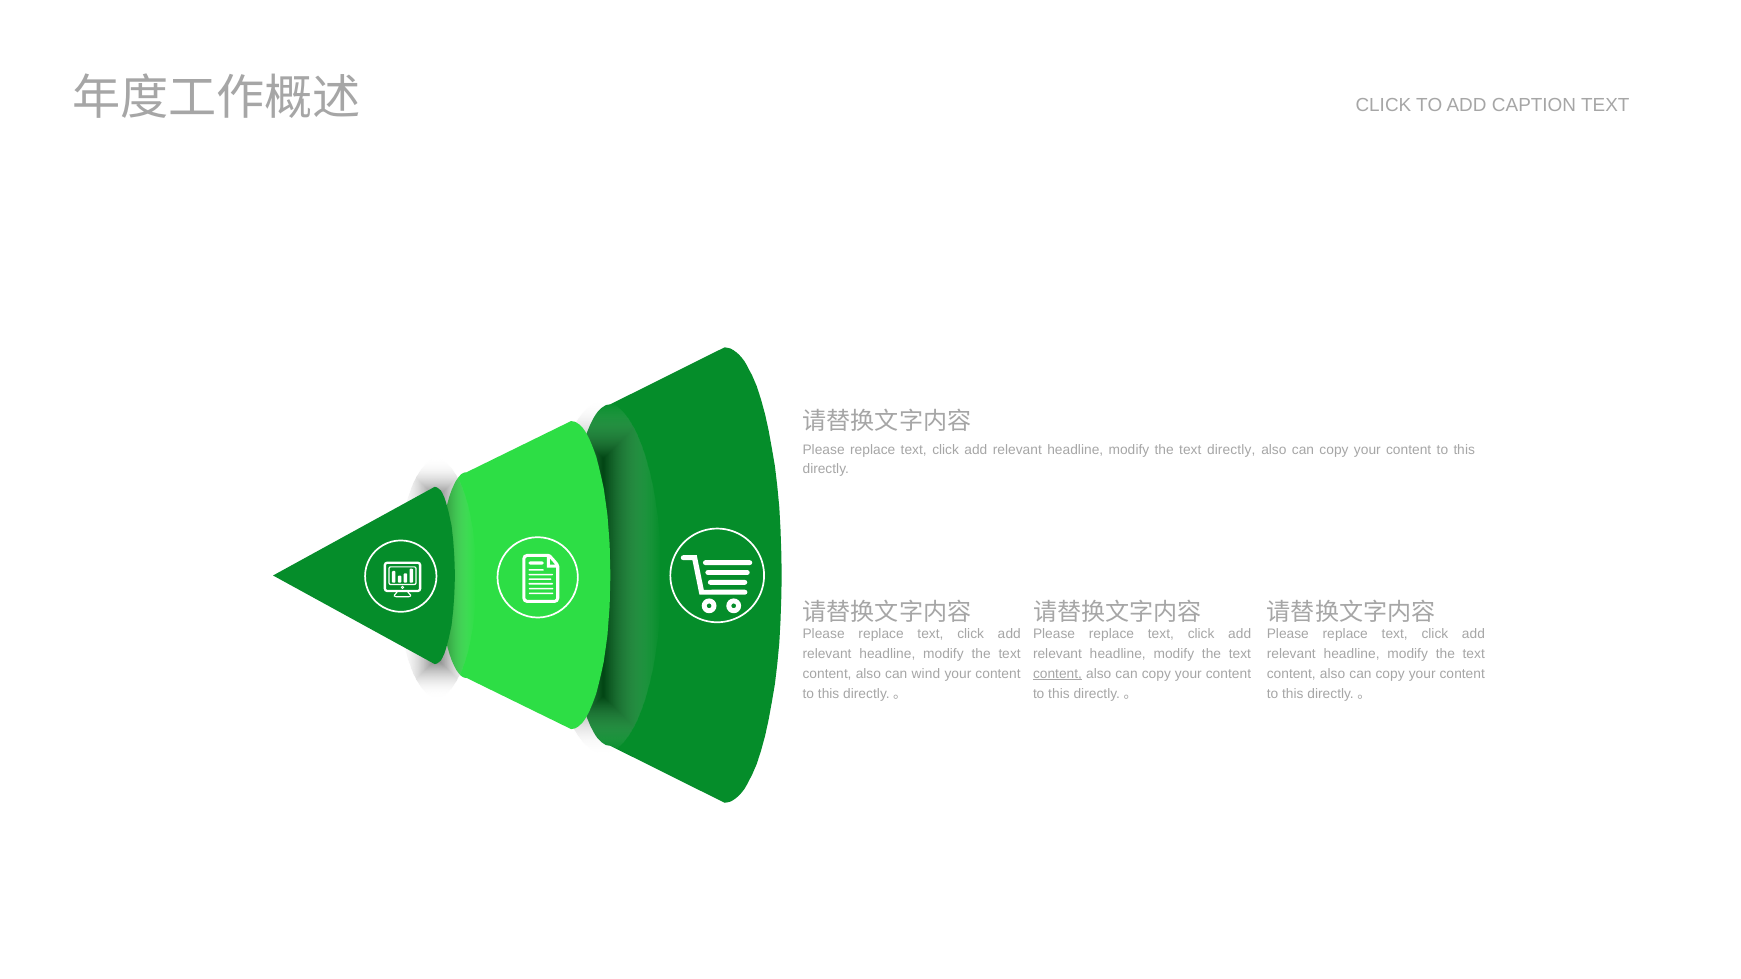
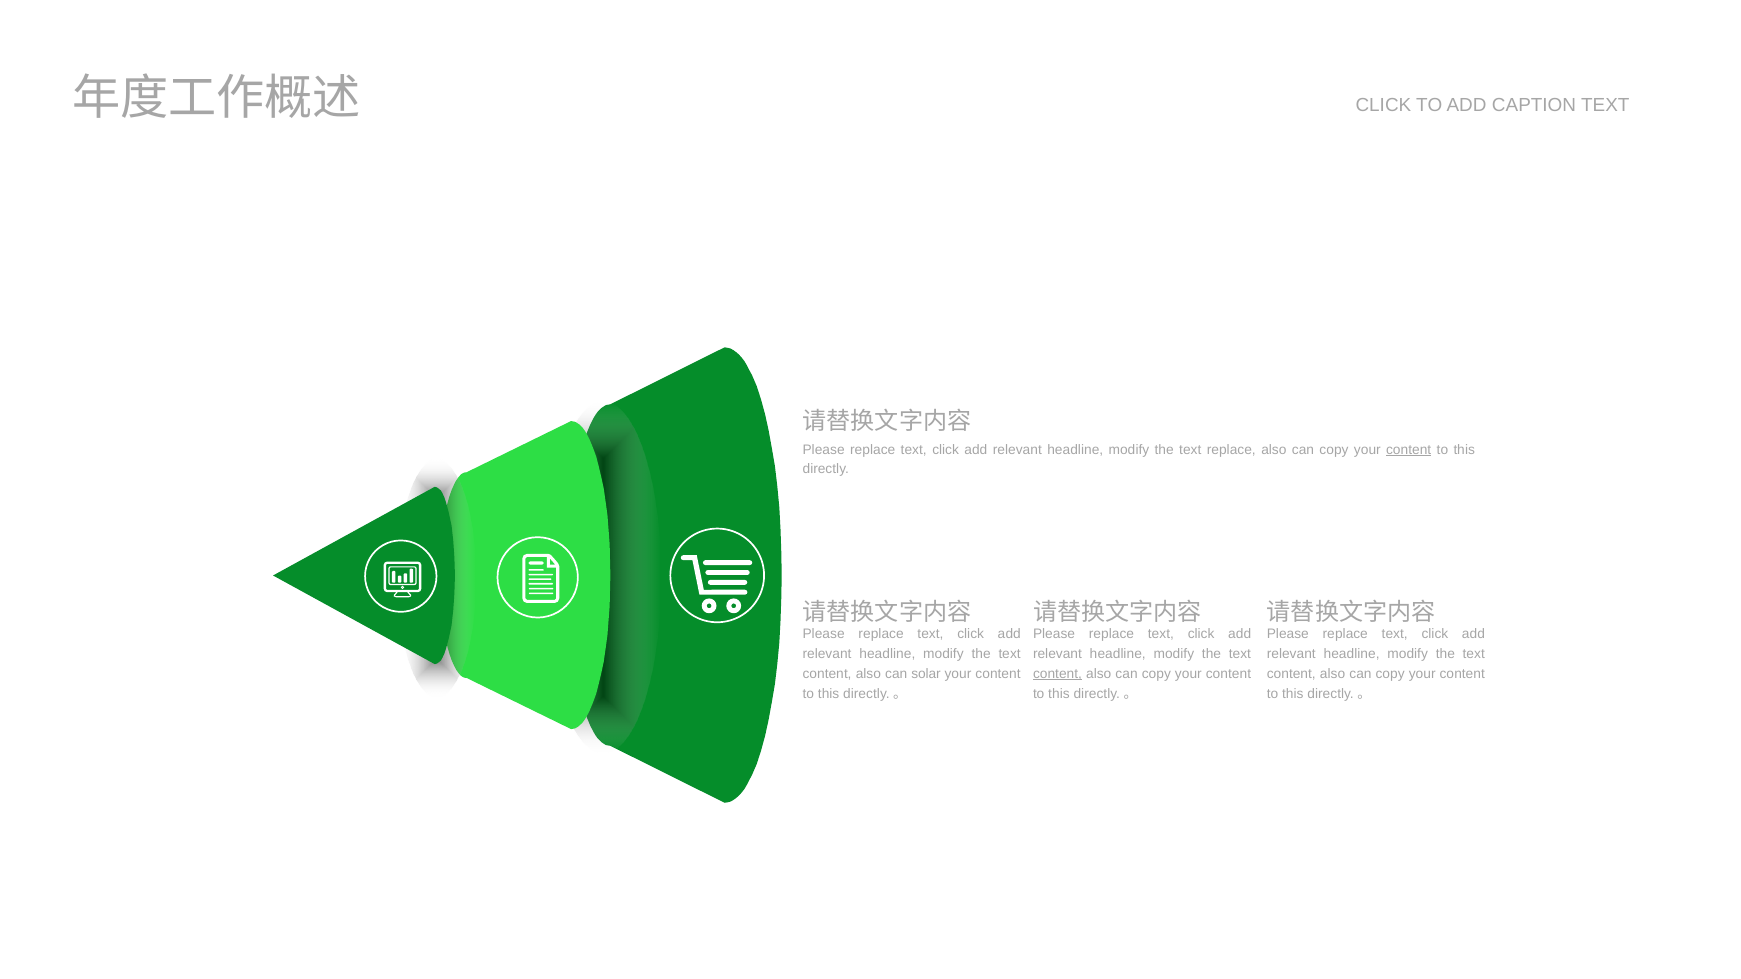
text directly: directly -> replace
content at (1409, 450) underline: none -> present
wind: wind -> solar
